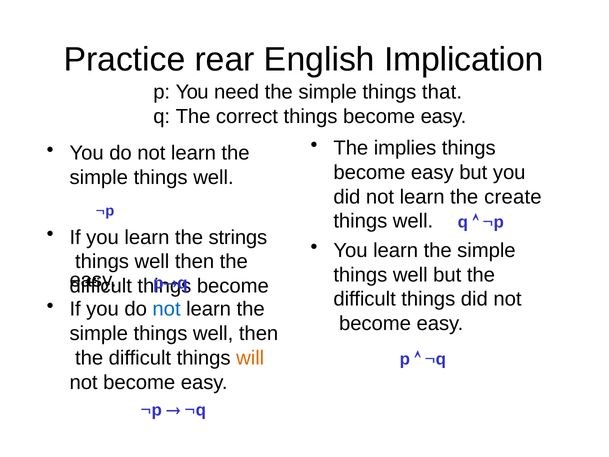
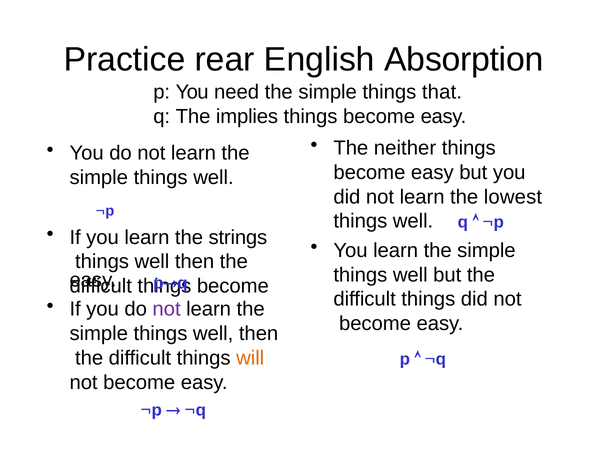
Implication: Implication -> Absorption
correct: correct -> implies
implies: implies -> neither
create: create -> lowest
not at (167, 309) colour: blue -> purple
